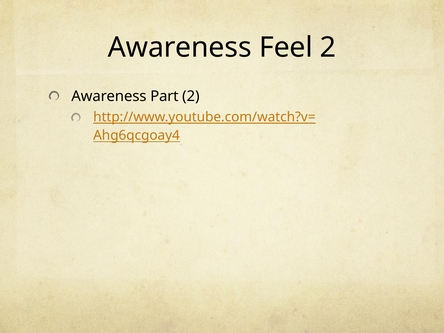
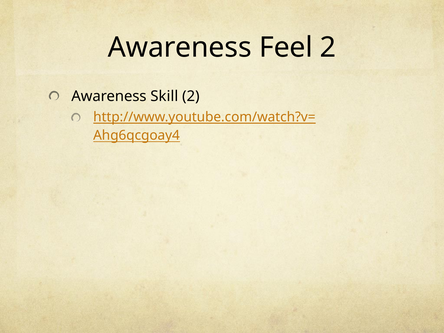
Part: Part -> Skill
